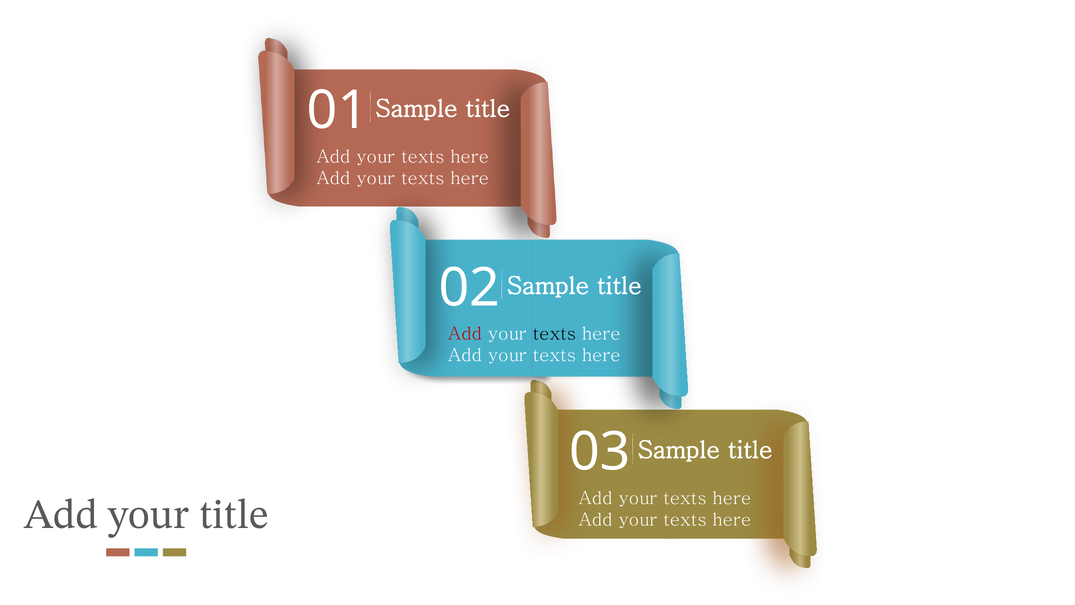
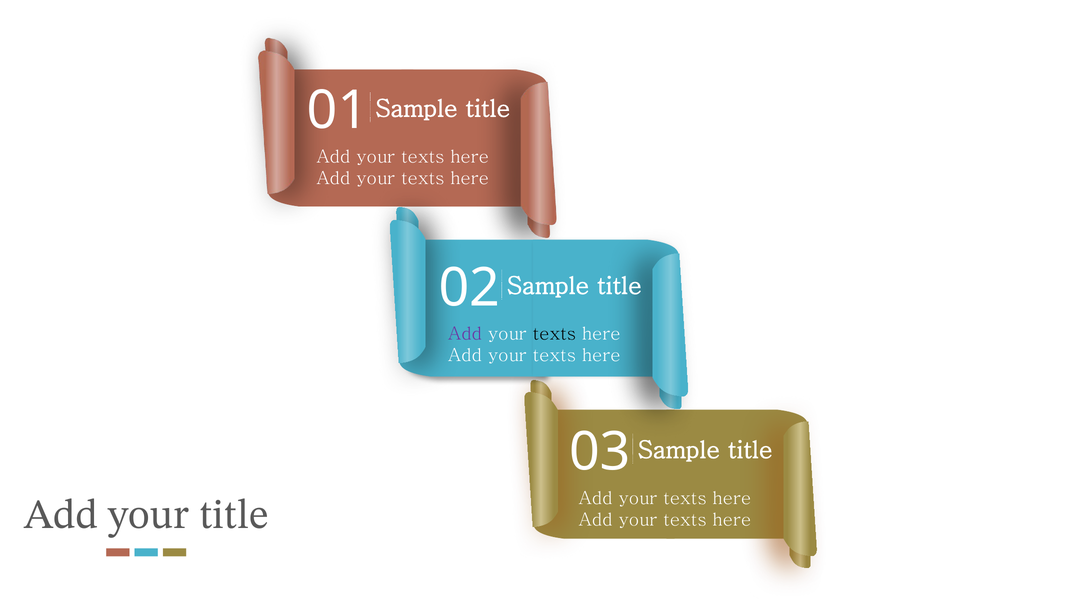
Add at (465, 334) colour: red -> purple
